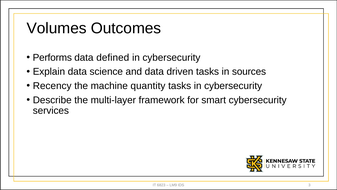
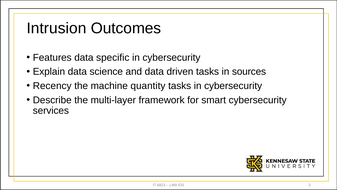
Volumes: Volumes -> Intrusion
Performs: Performs -> Features
defined: defined -> specific
